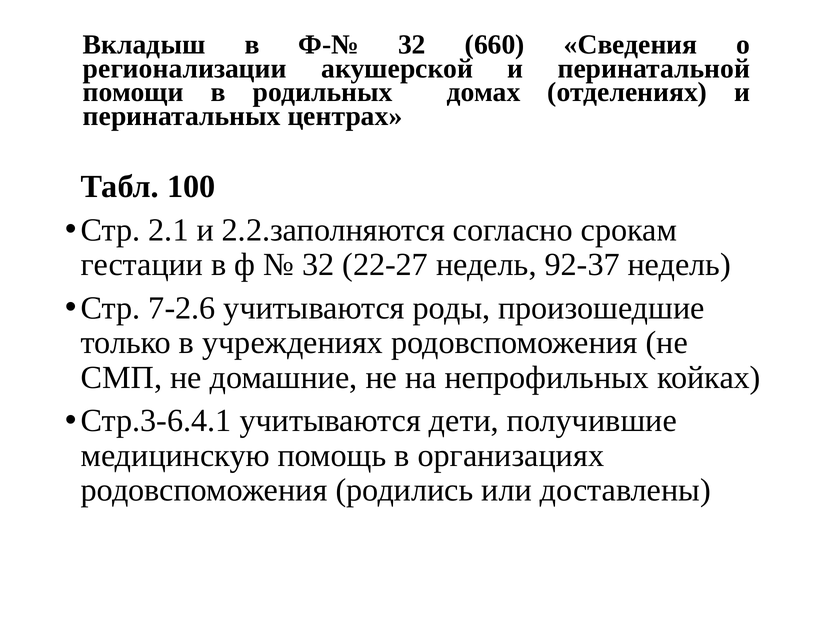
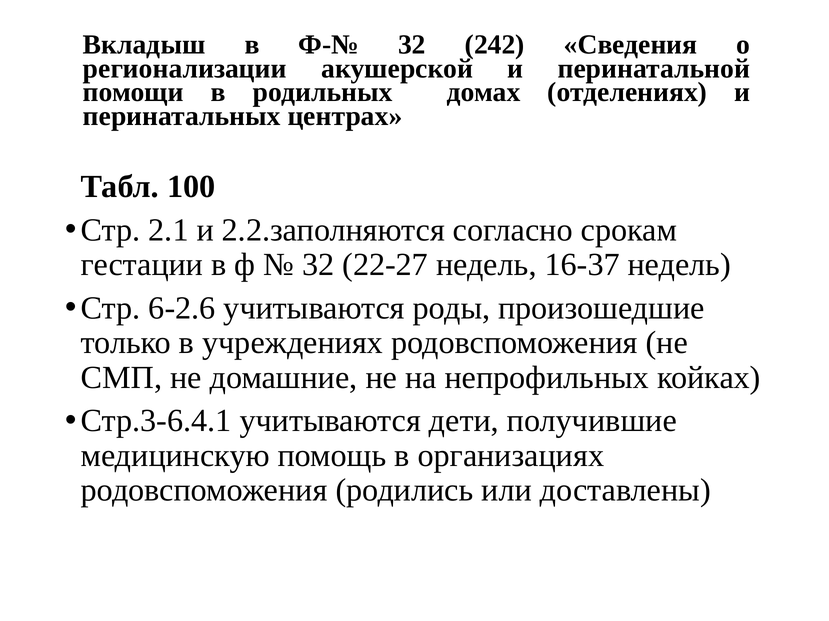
660: 660 -> 242
92-37: 92-37 -> 16-37
7-2.6: 7-2.6 -> 6-2.6
